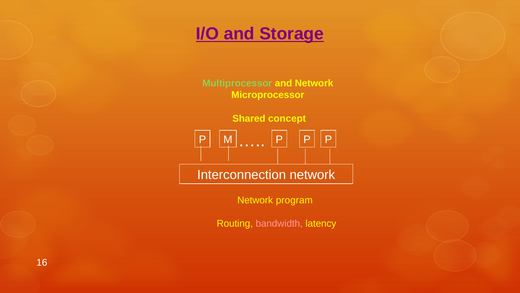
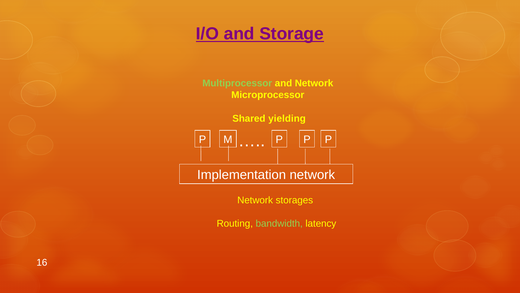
concept: concept -> yielding
Interconnection: Interconnection -> Implementation
program: program -> storages
bandwidth colour: pink -> light green
